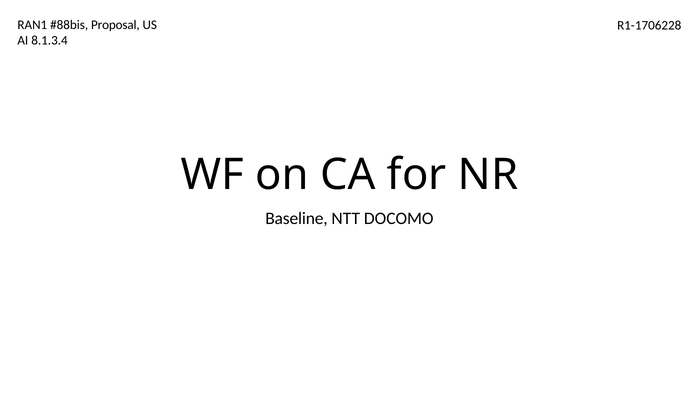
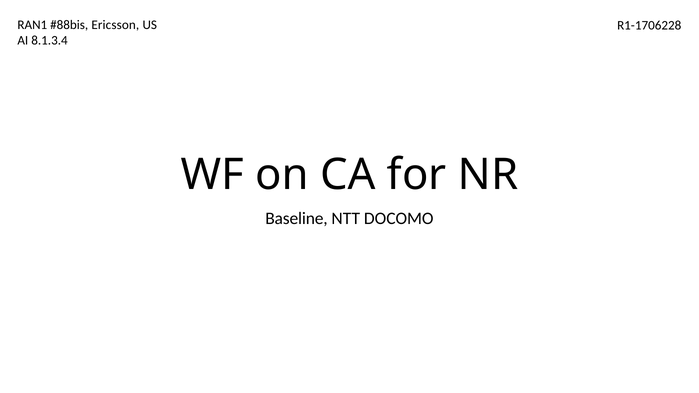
Proposal: Proposal -> Ericsson
